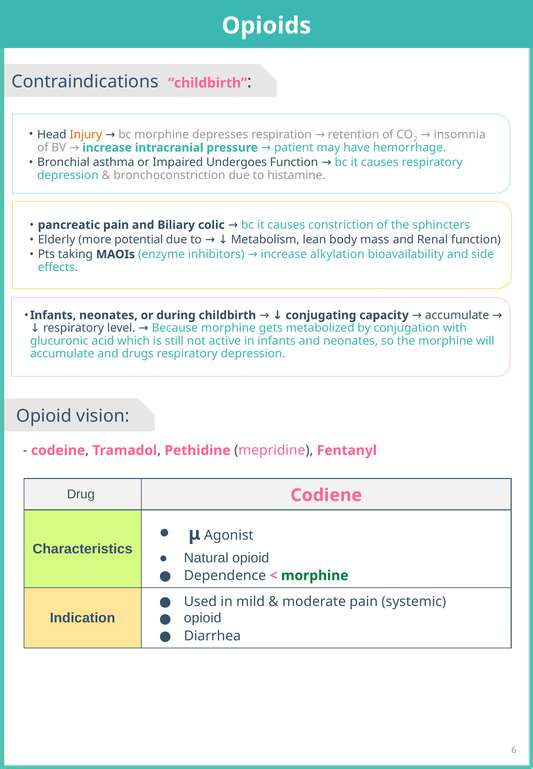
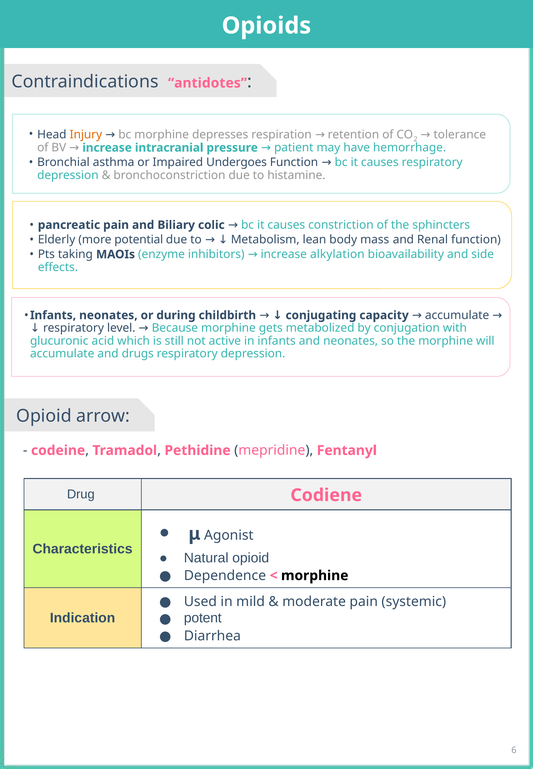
Contraindications childbirth: childbirth -> antidotes
insomnia: insomnia -> tolerance
vision: vision -> arrow
morphine at (315, 576) colour: green -> black
opioid at (203, 619): opioid -> potent
